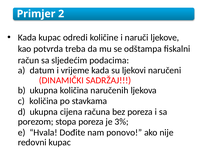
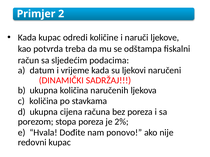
3%: 3% -> 2%
